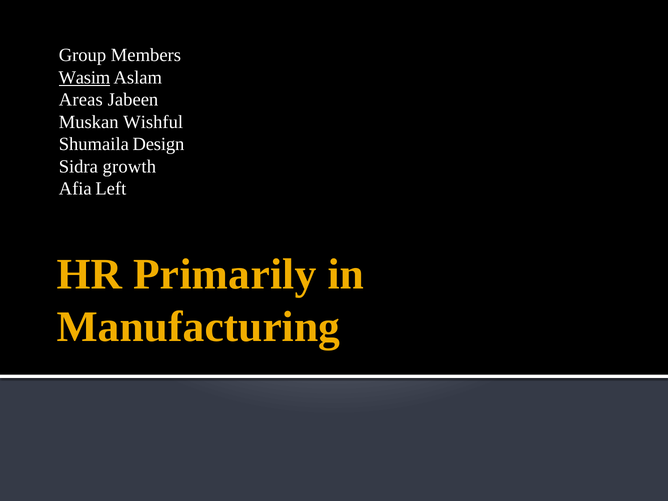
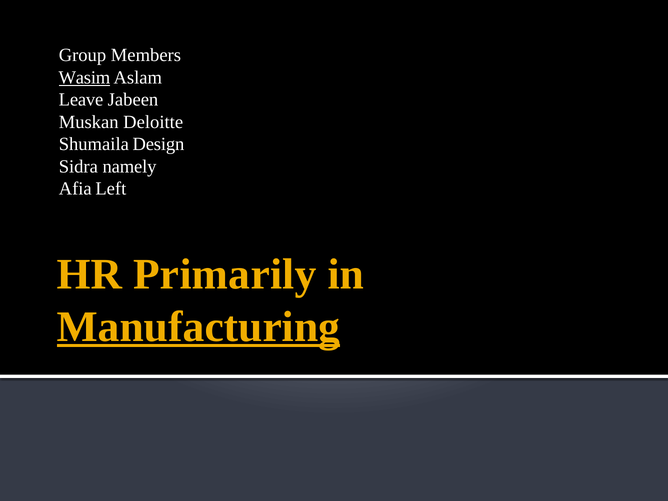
Areas: Areas -> Leave
Wishful: Wishful -> Deloitte
growth: growth -> namely
Manufacturing underline: none -> present
